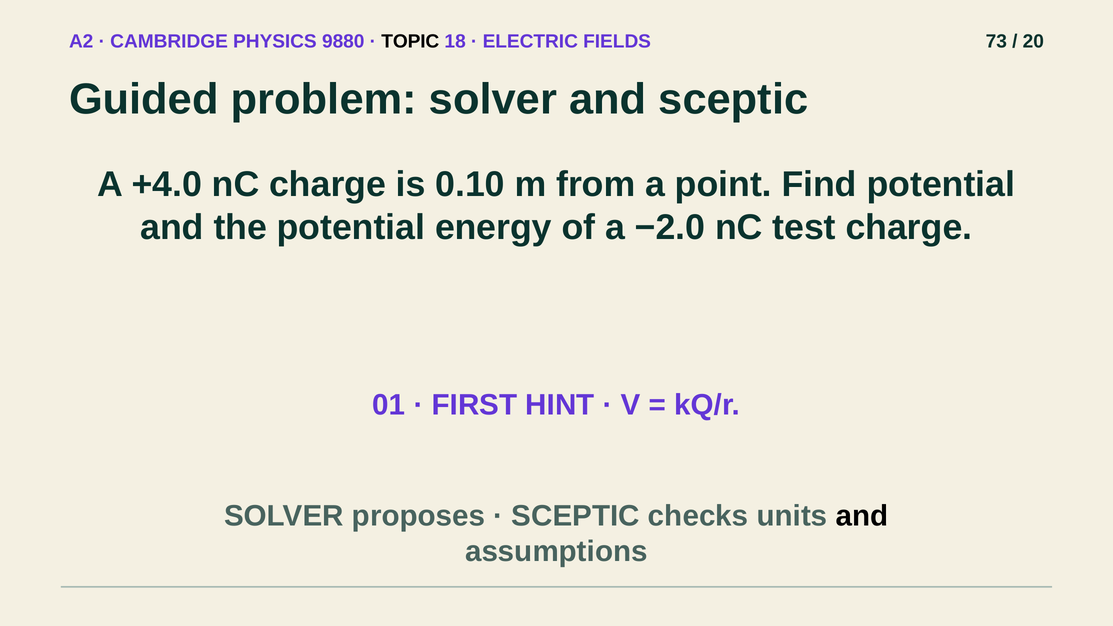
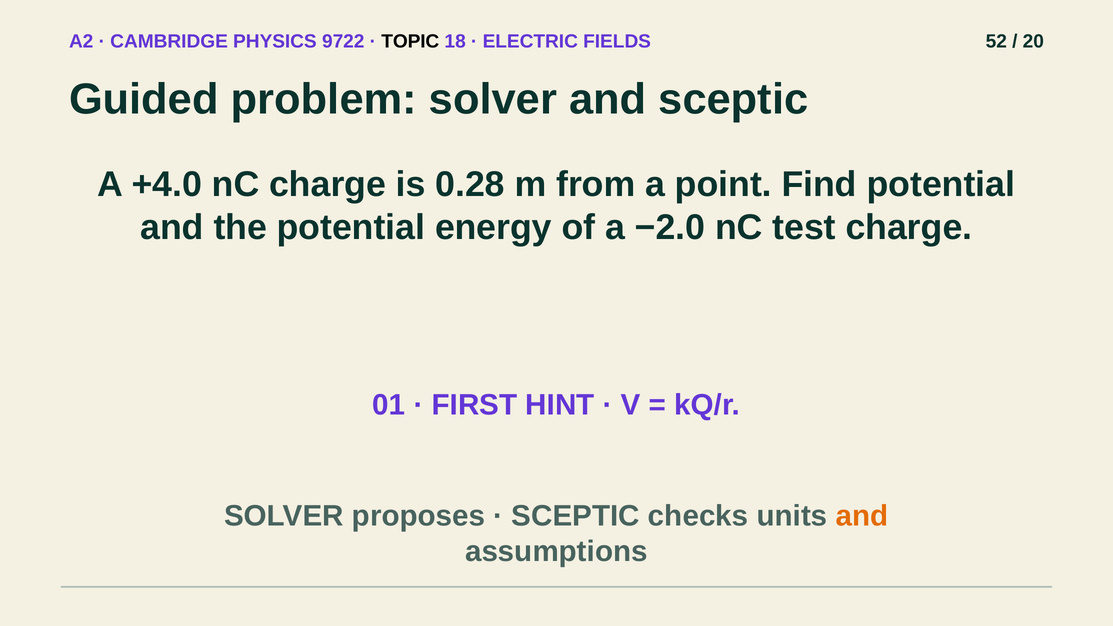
9880: 9880 -> 9722
73: 73 -> 52
0.10: 0.10 -> 0.28
and at (862, 516) colour: black -> orange
